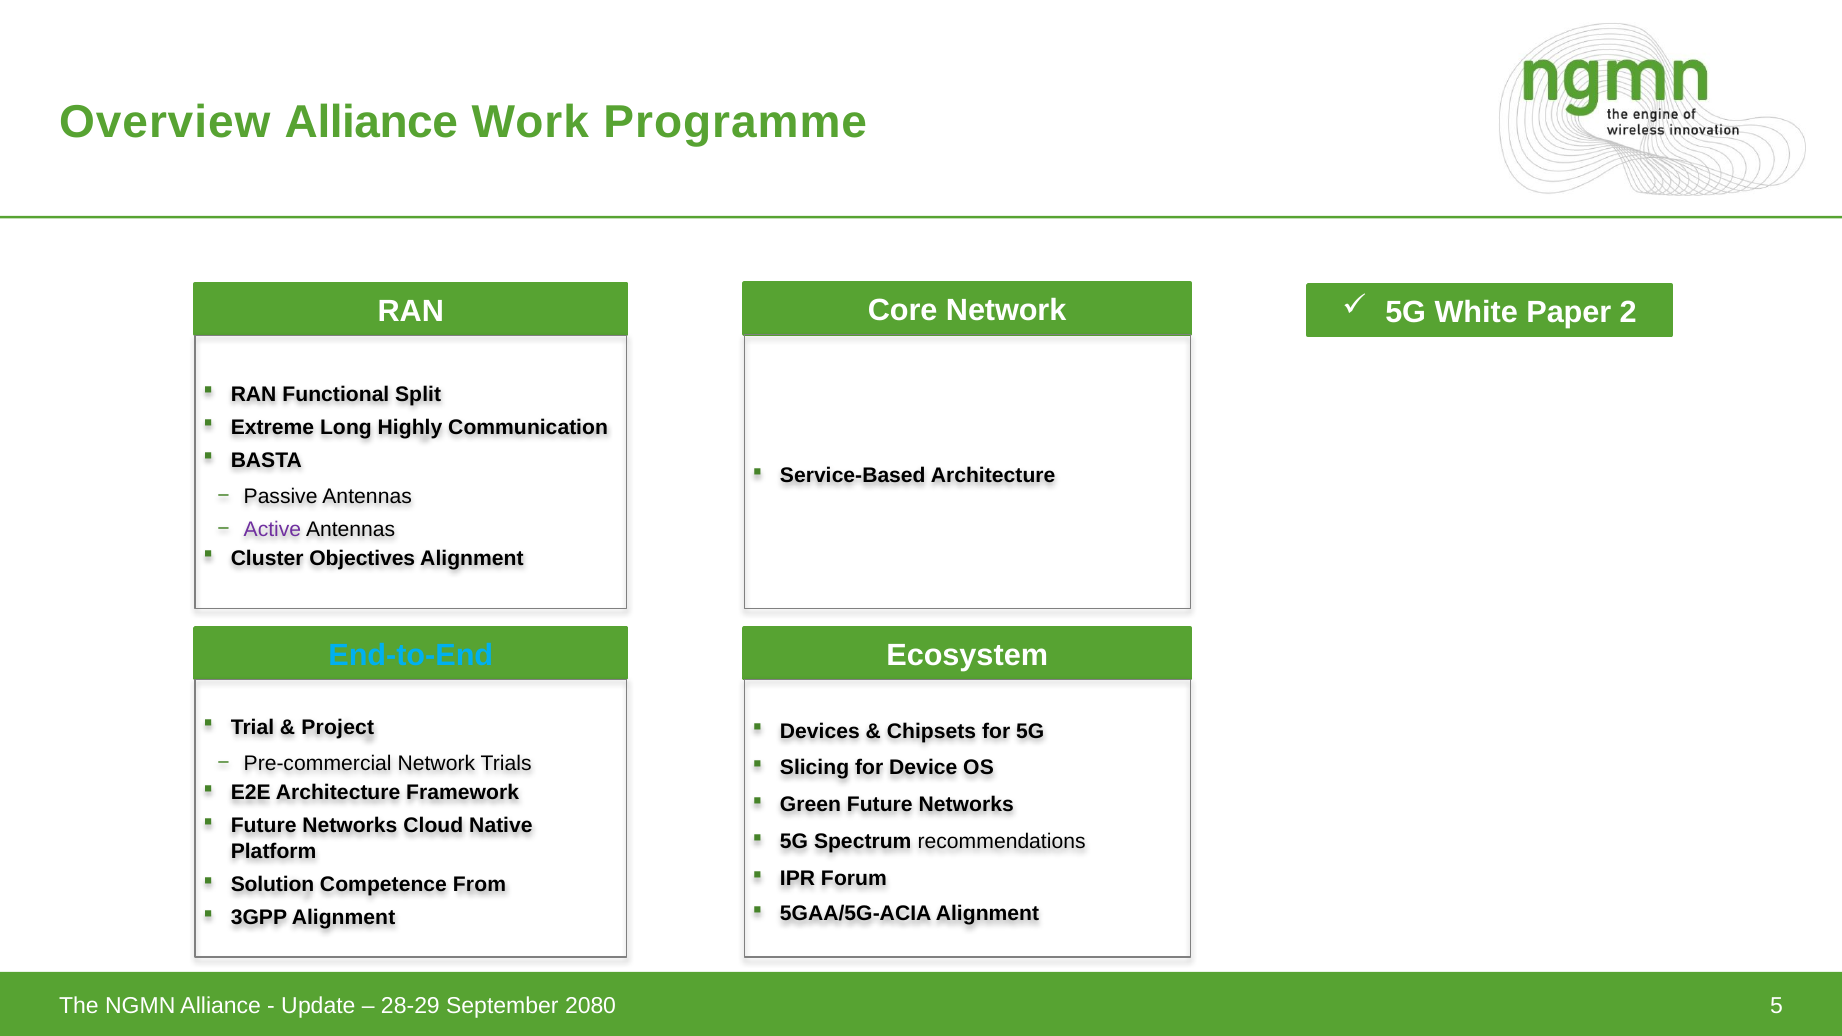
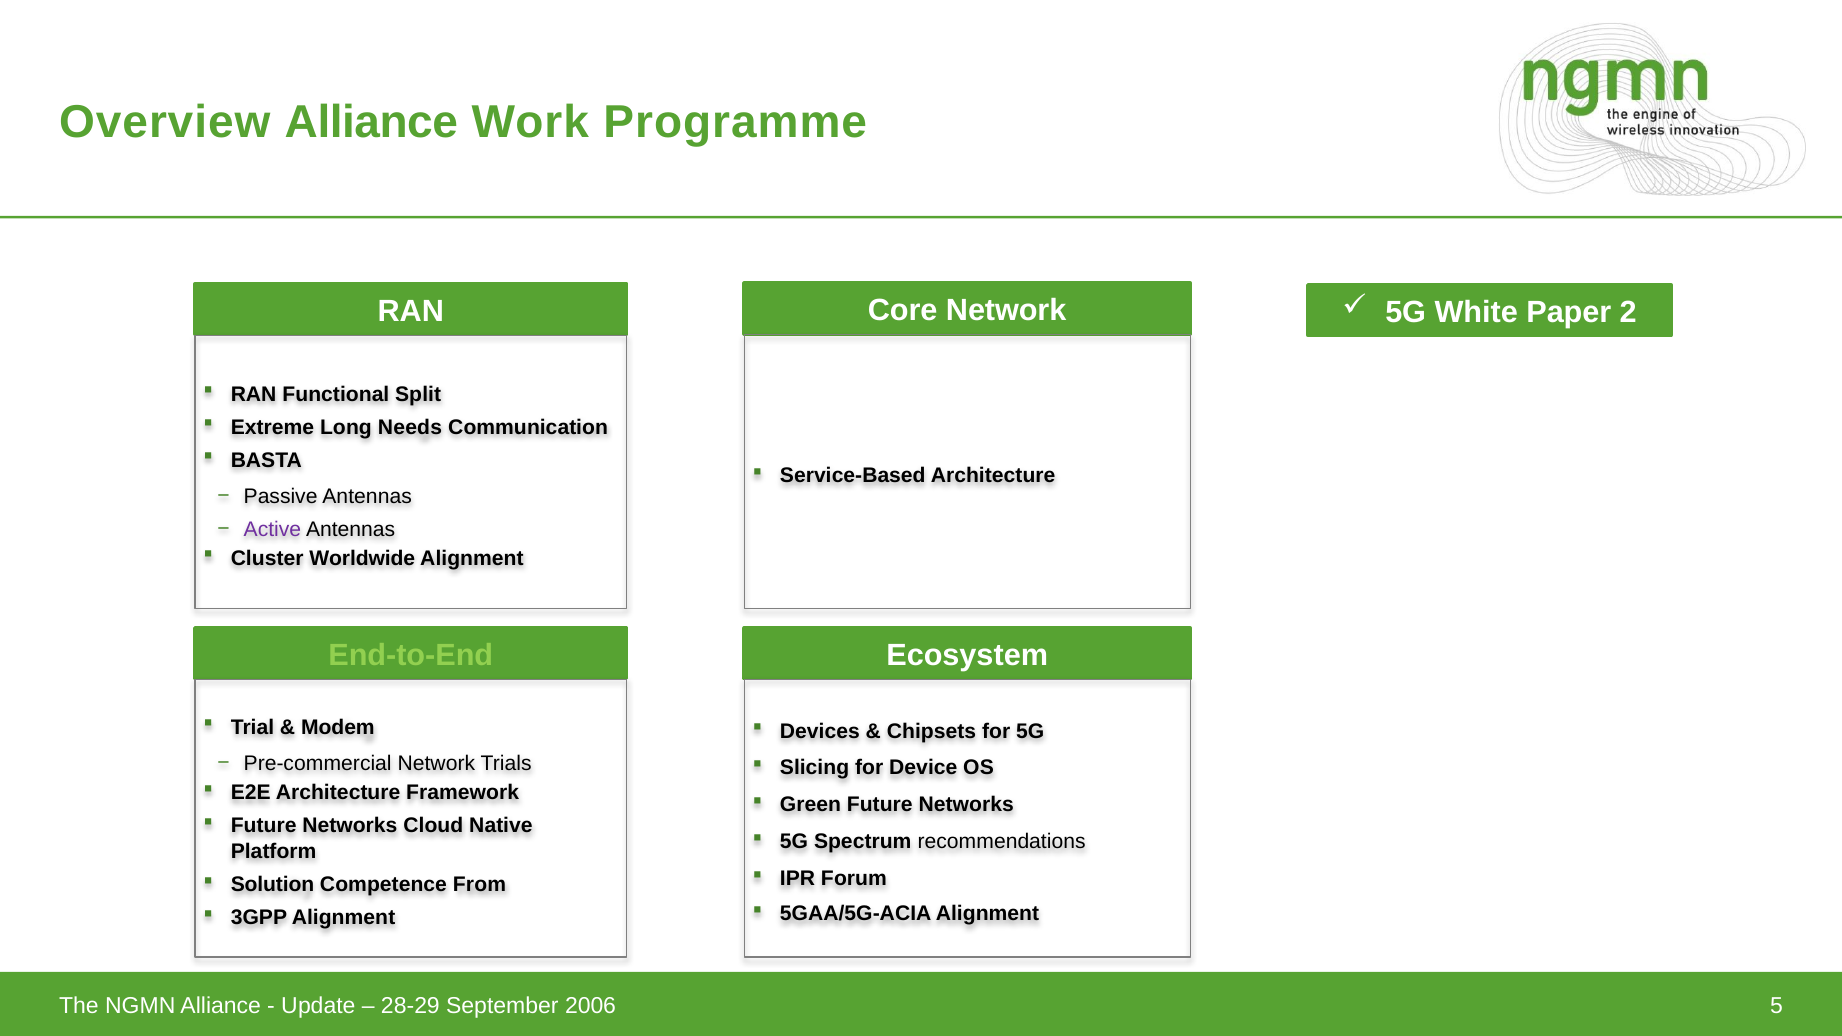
Highly: Highly -> Needs
Objectives: Objectives -> Worldwide
End-to-End colour: light blue -> light green
Project: Project -> Modem
2080: 2080 -> 2006
